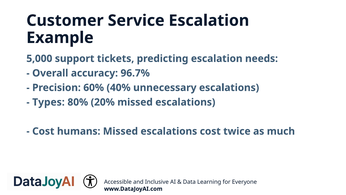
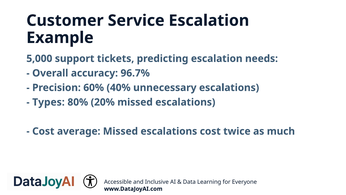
humans: humans -> average
